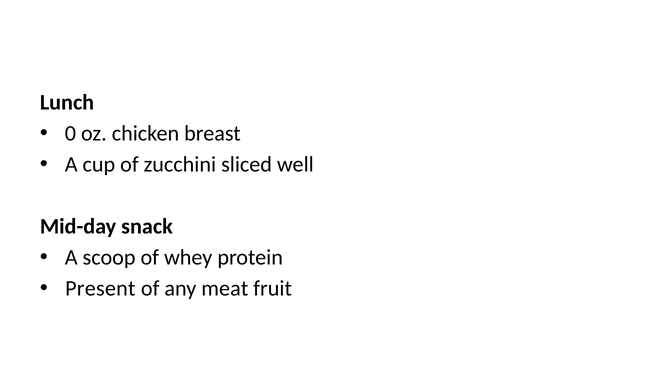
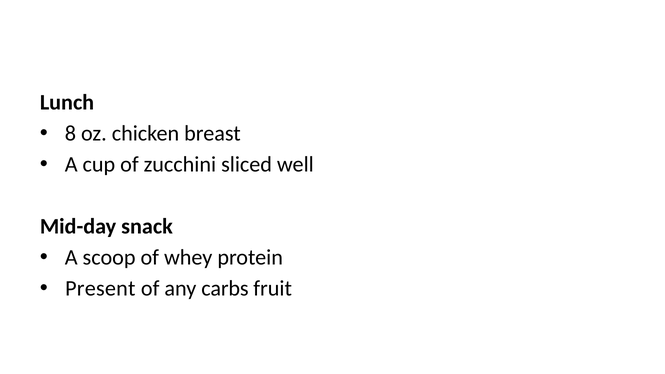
0: 0 -> 8
meat: meat -> carbs
